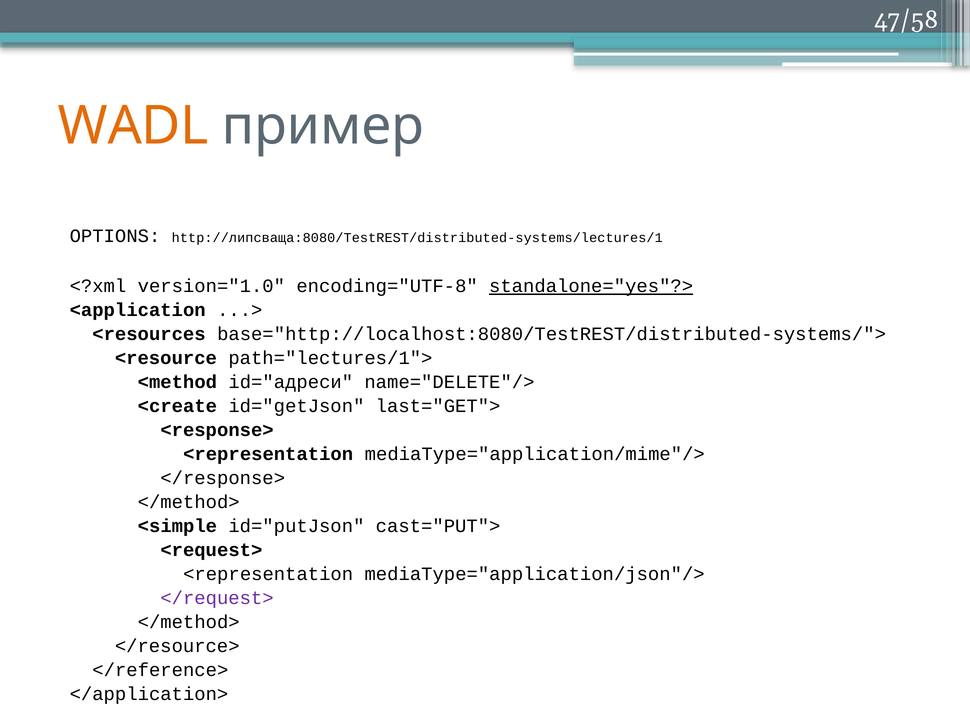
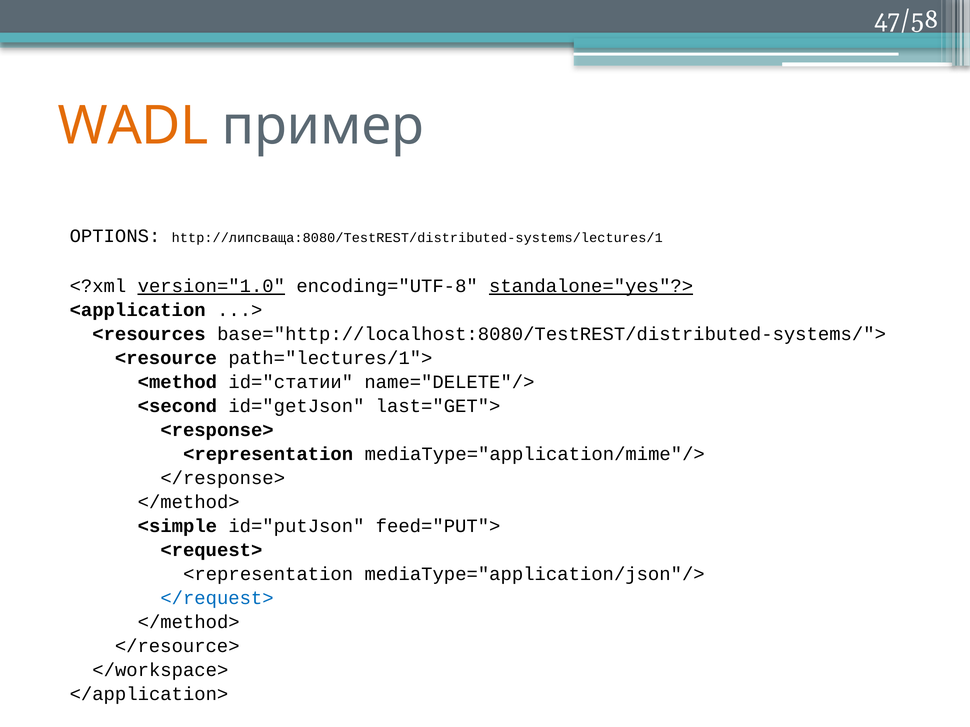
version="1.0 underline: none -> present
id="адреси: id="адреси -> id="статии
<create: <create -> <second
cast="PUT">: cast="PUT"> -> feed="PUT">
</request> colour: purple -> blue
</reference>: </reference> -> </workspace>
